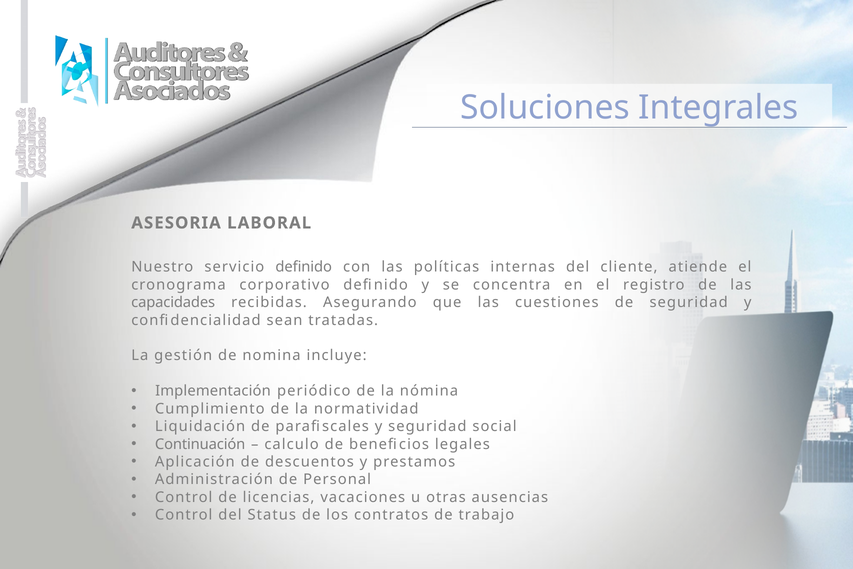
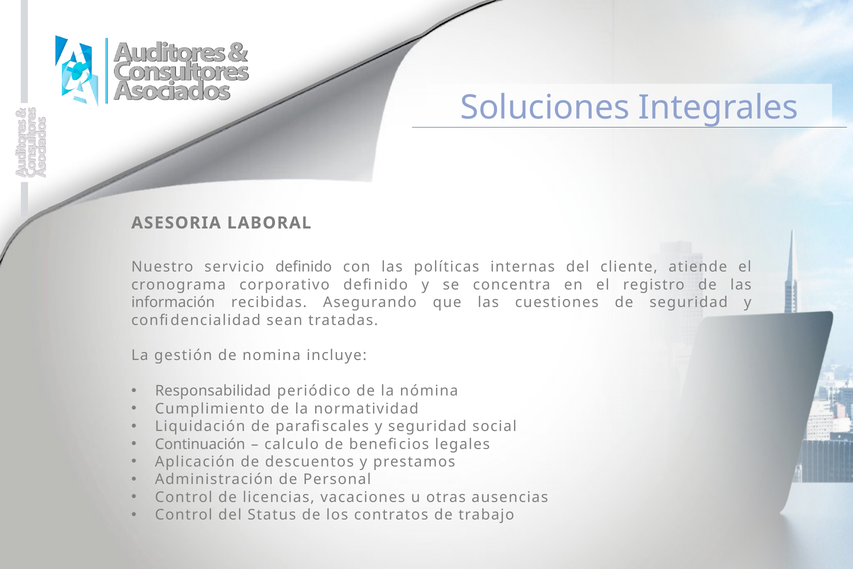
capacidades: capacidades -> información
Implementación: Implementación -> Responsabilidad
